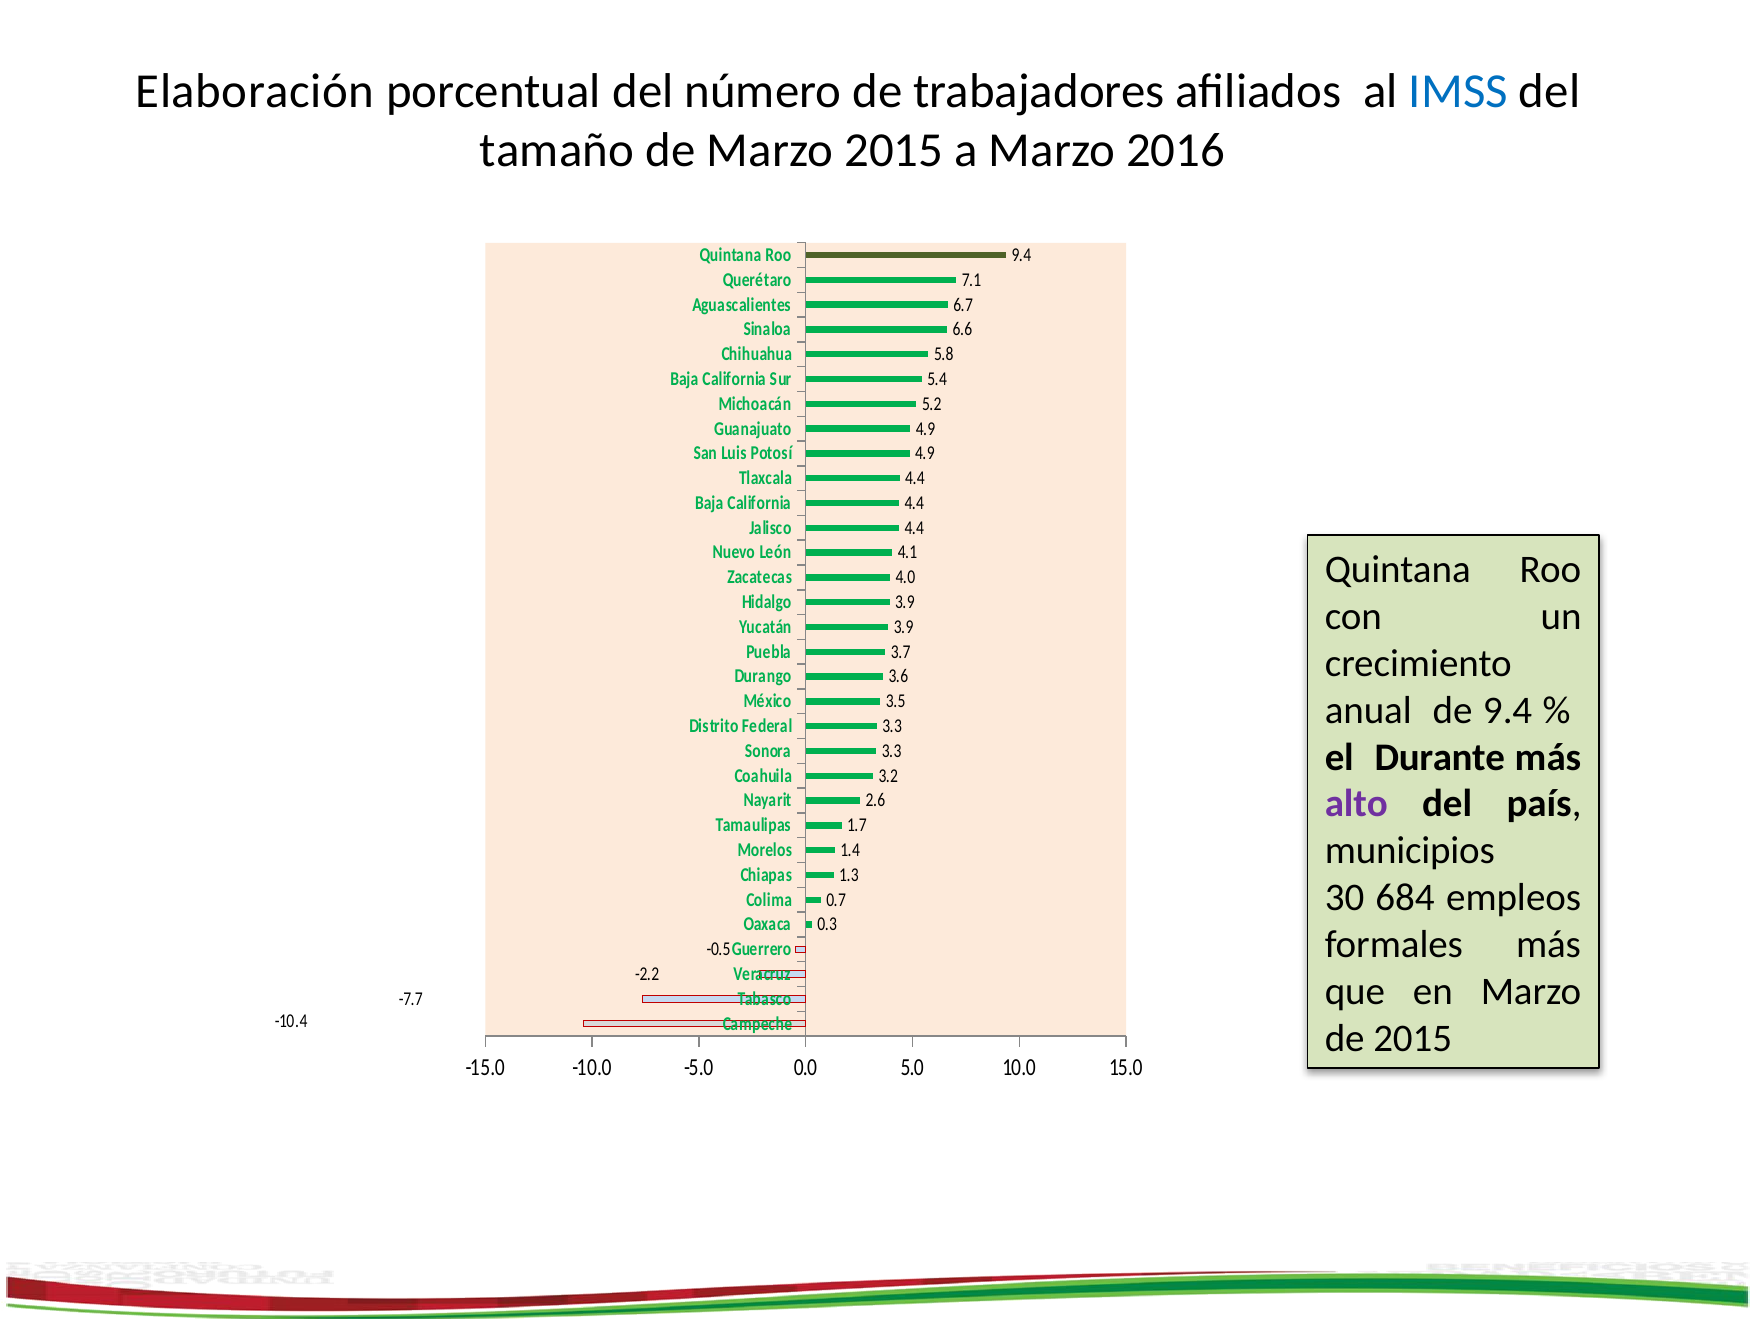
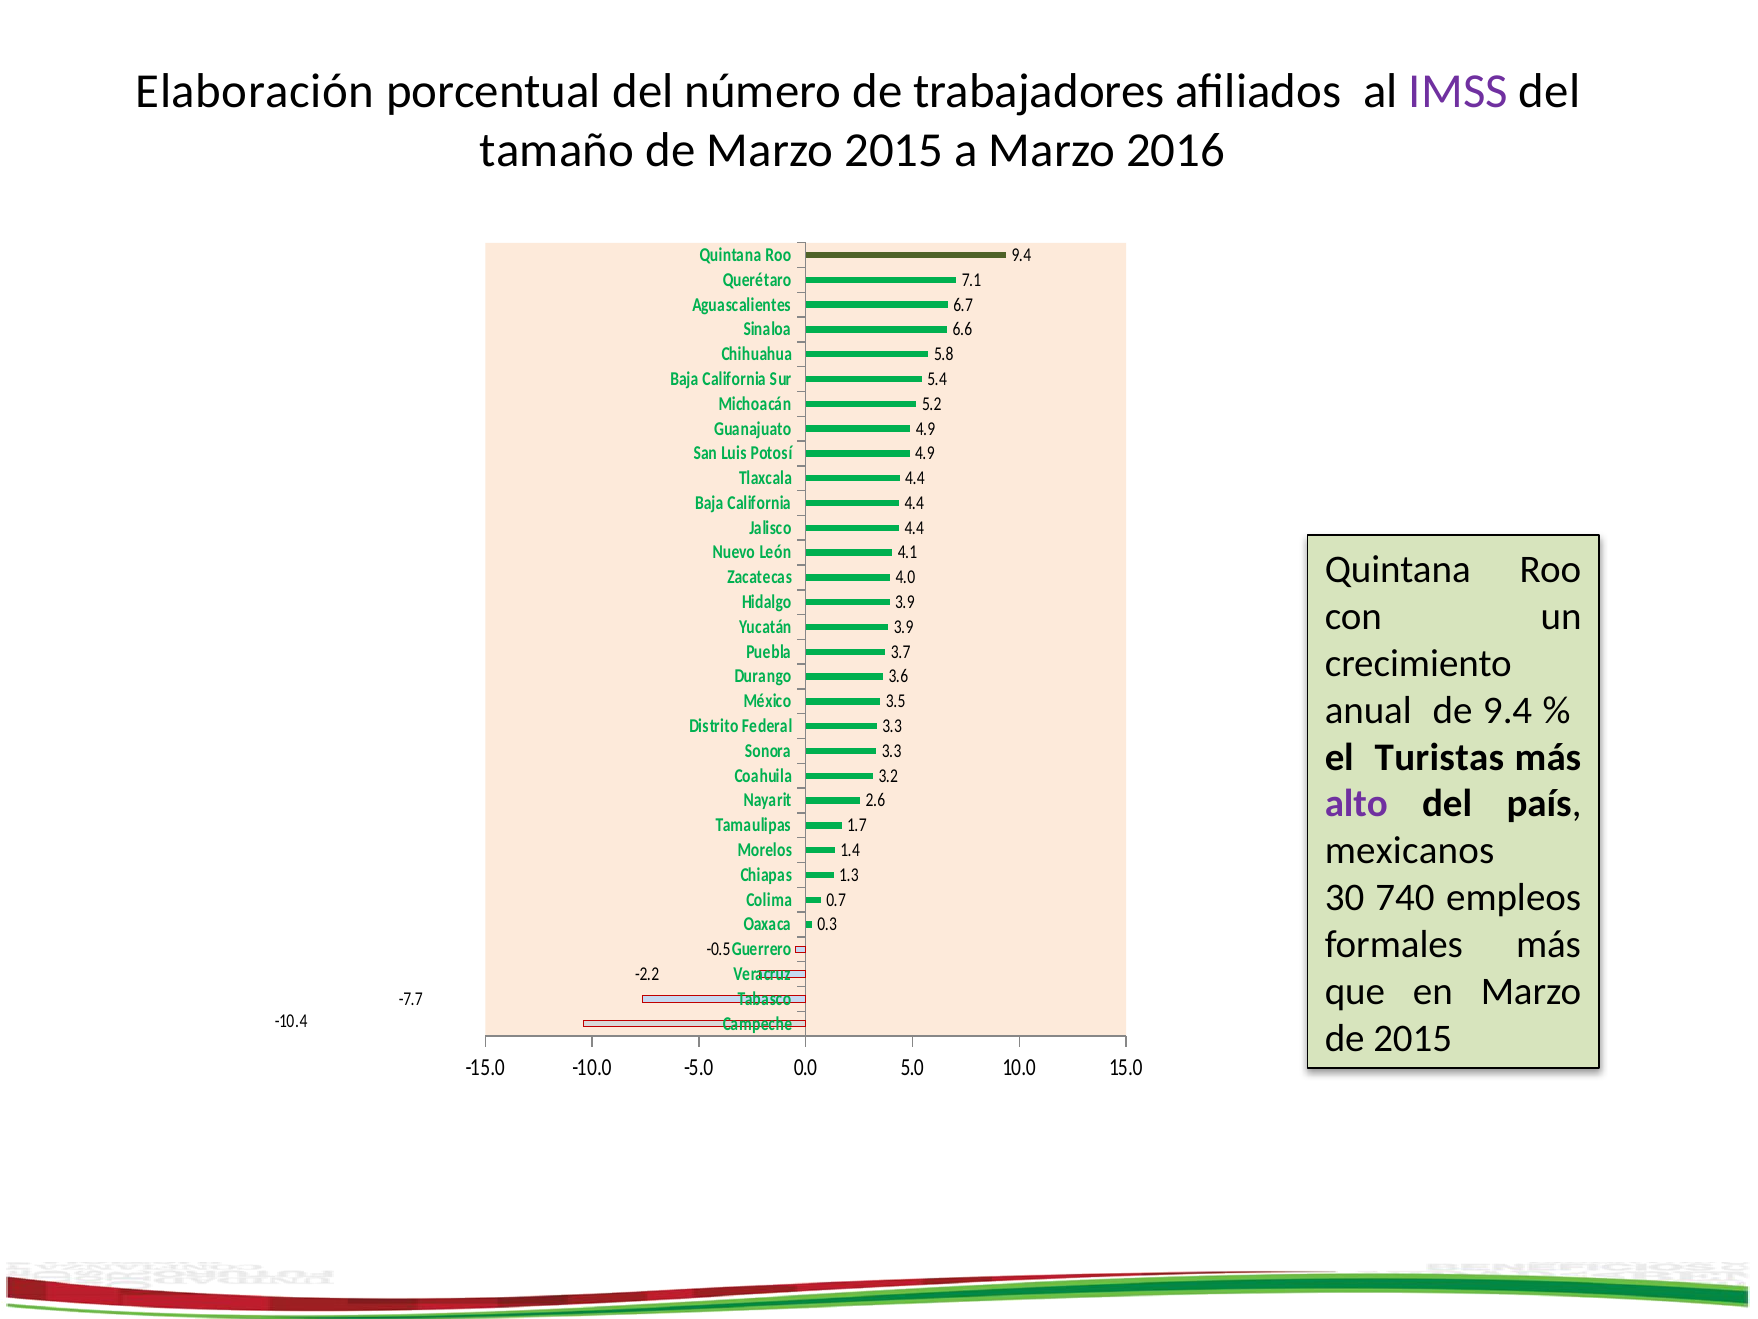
IMSS colour: blue -> purple
Durante: Durante -> Turistas
municipios: municipios -> mexicanos
684: 684 -> 740
